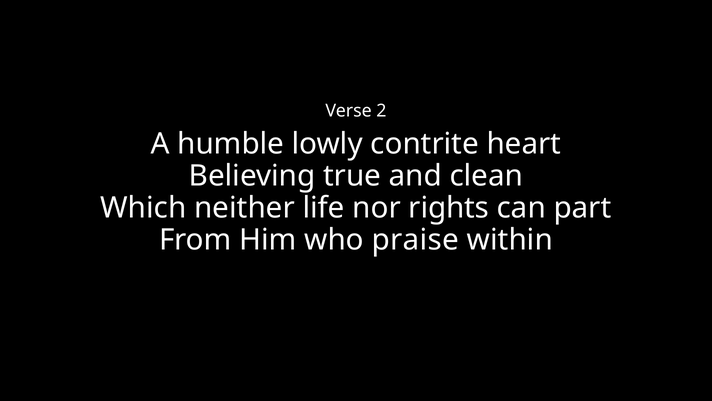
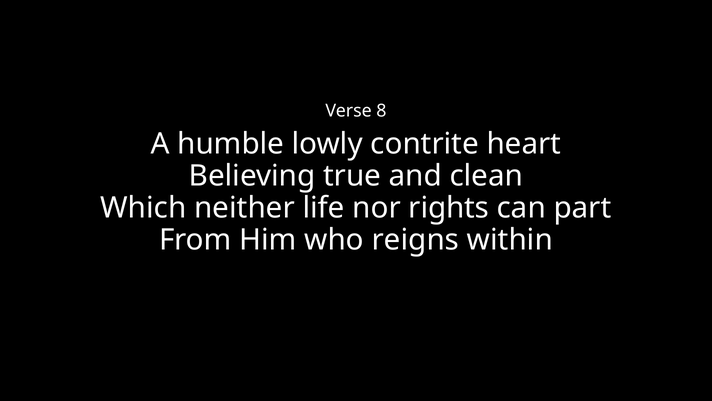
2: 2 -> 8
praise: praise -> reigns
